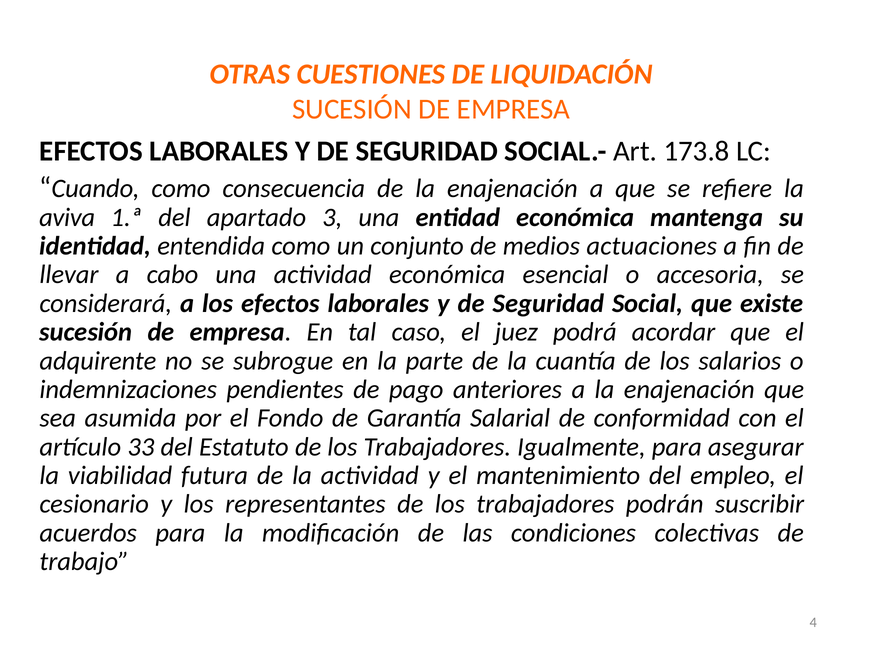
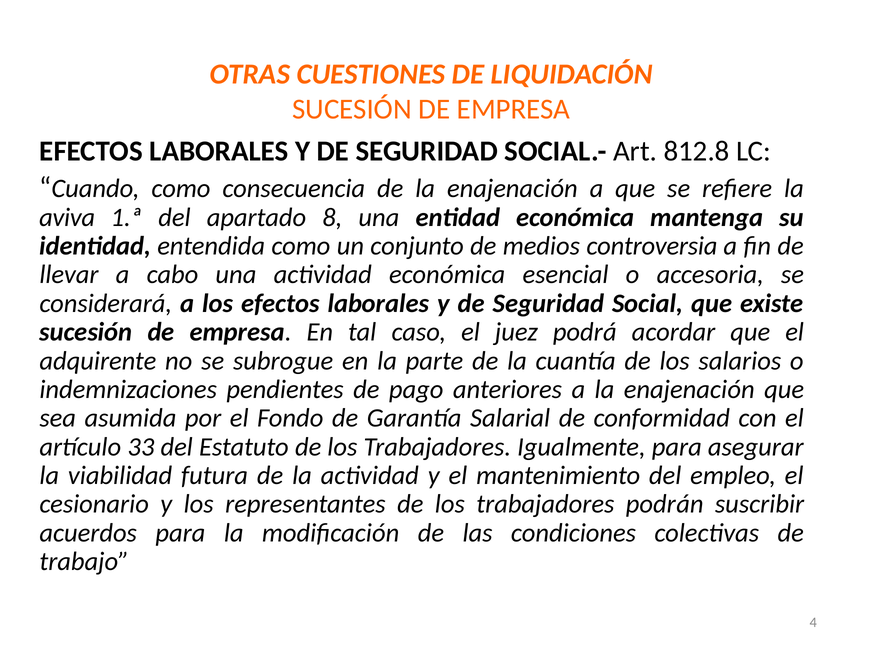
173.8: 173.8 -> 812.8
3: 3 -> 8
actuaciones: actuaciones -> controversia
